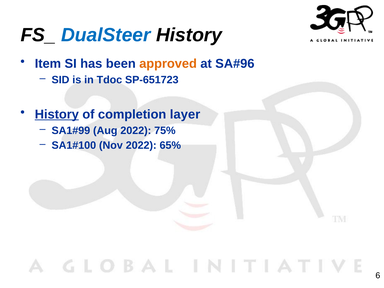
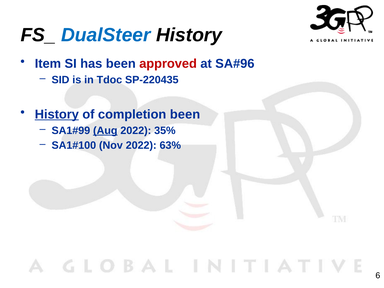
approved colour: orange -> red
SP-651723: SP-651723 -> SP-220435
completion layer: layer -> been
Aug underline: none -> present
75%: 75% -> 35%
65%: 65% -> 63%
